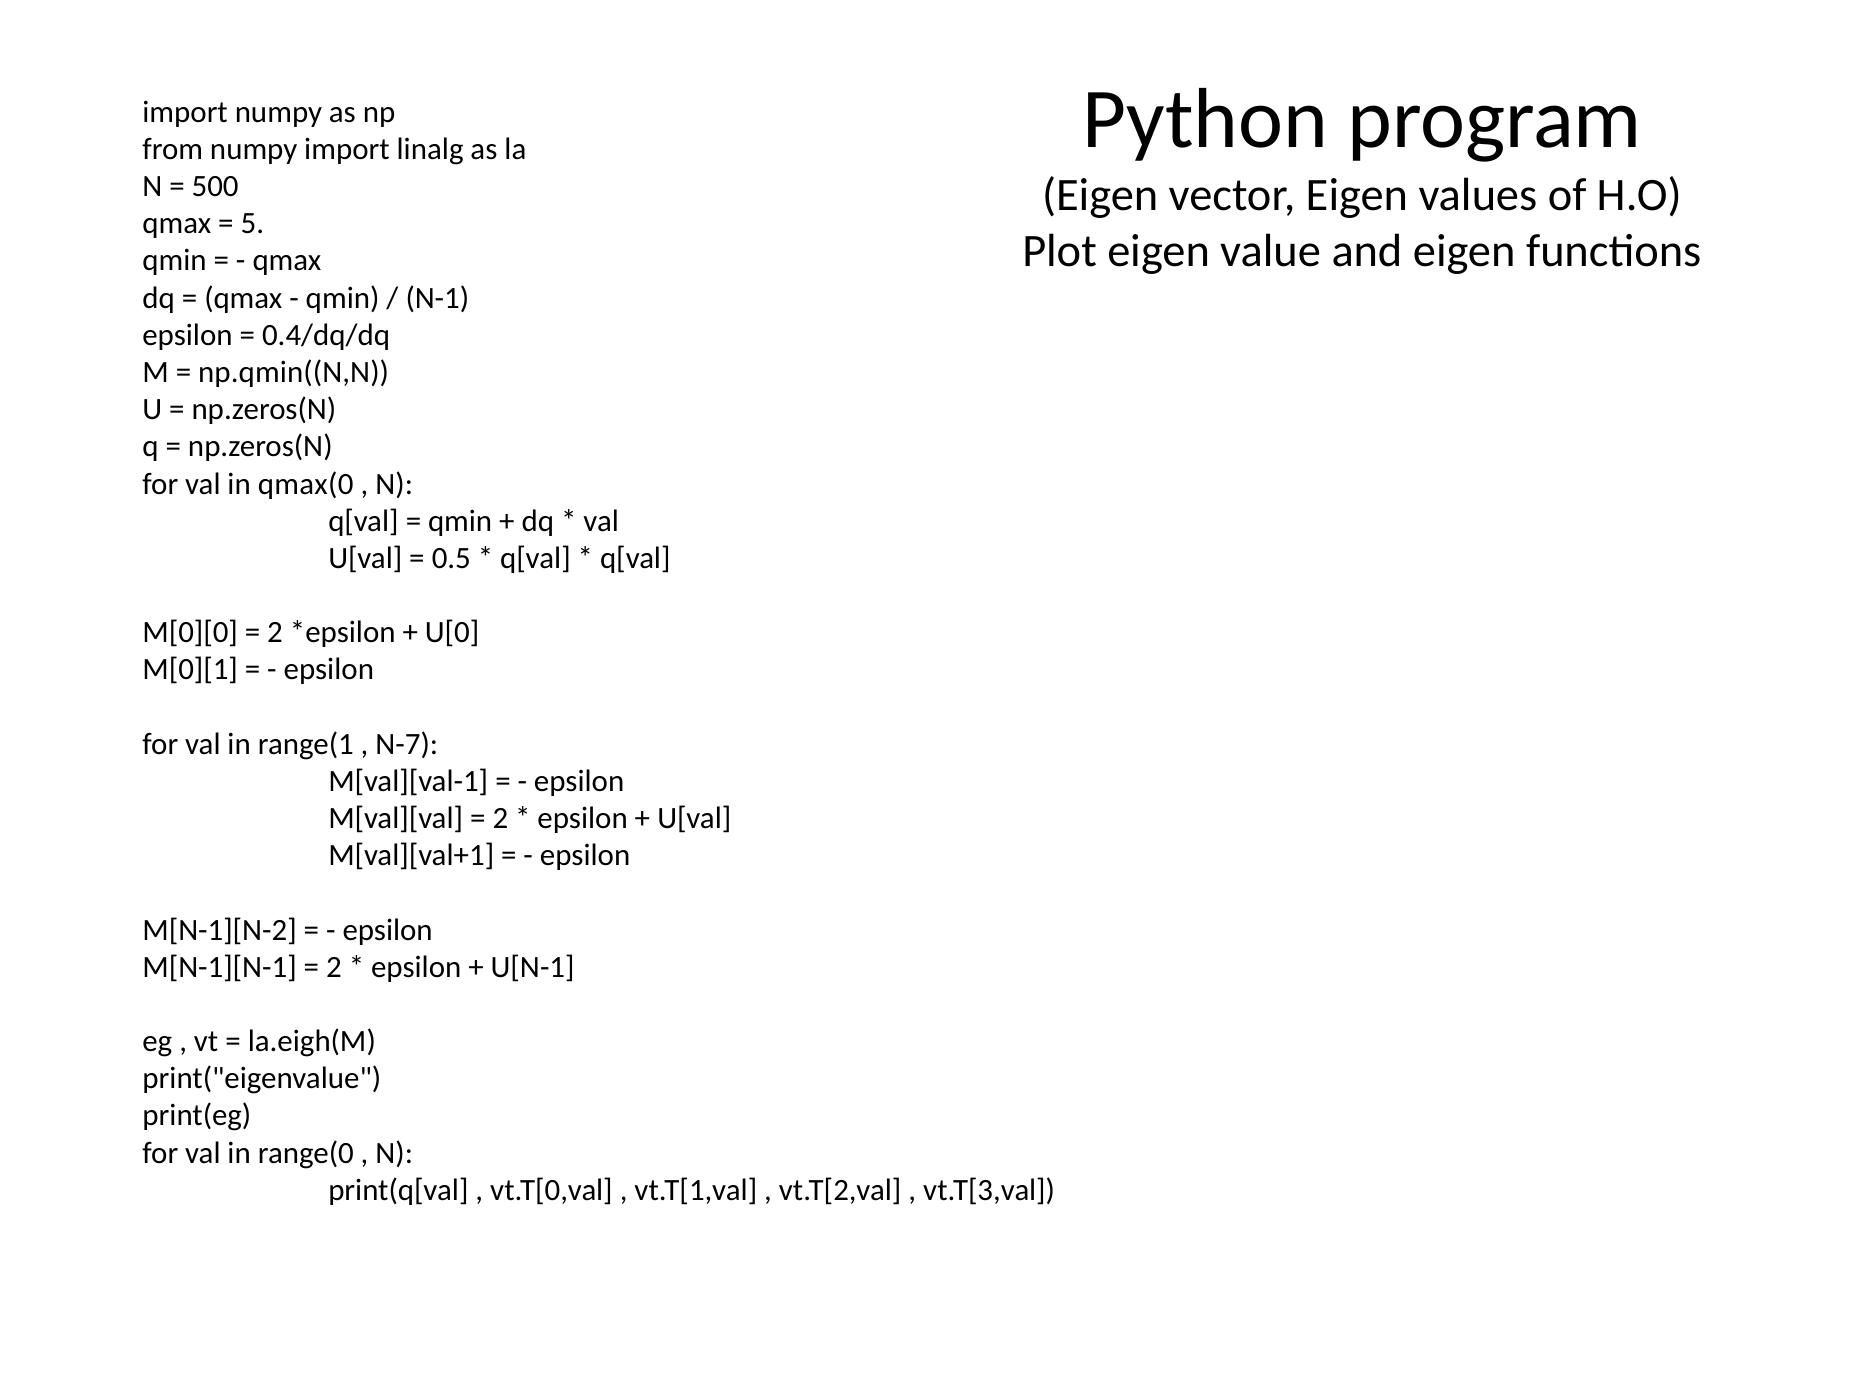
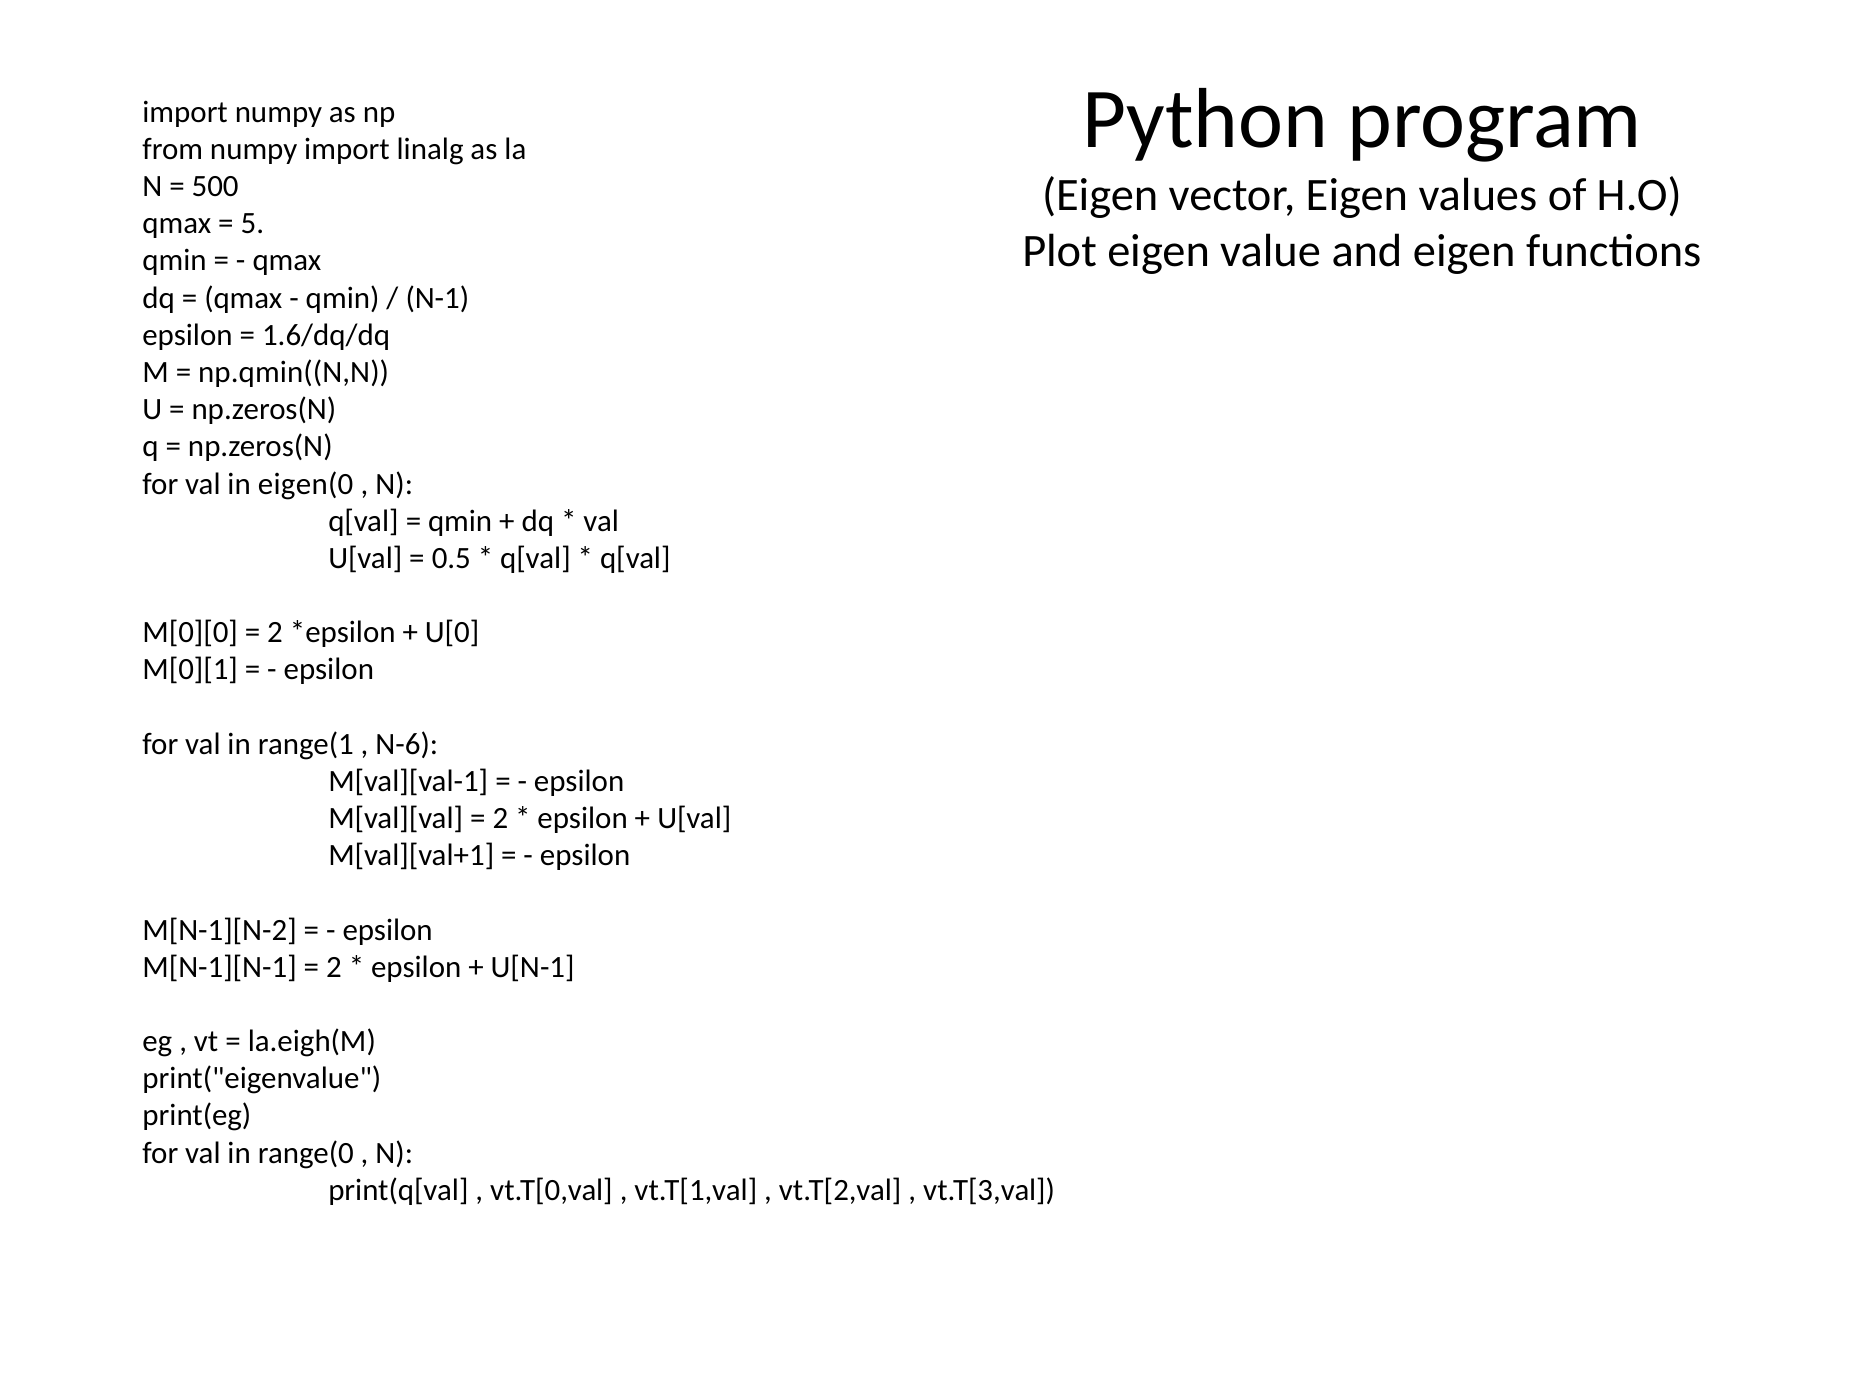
0.4/dq/dq: 0.4/dq/dq -> 1.6/dq/dq
qmax(0: qmax(0 -> eigen(0
N-7: N-7 -> N-6
